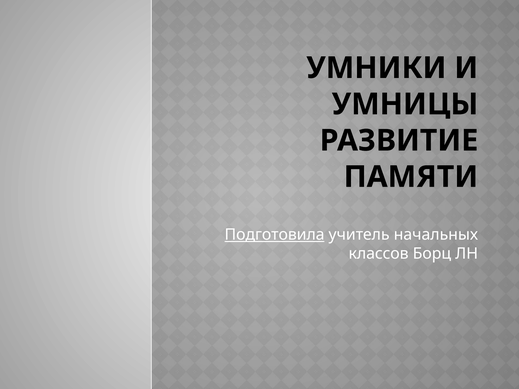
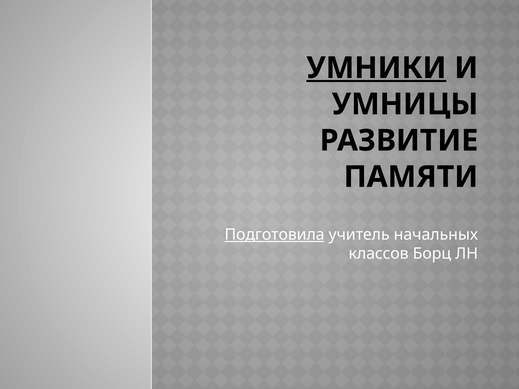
УМНИКИ underline: none -> present
